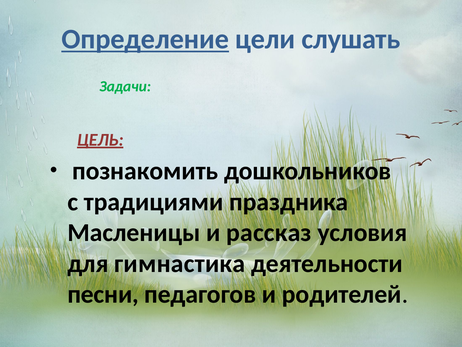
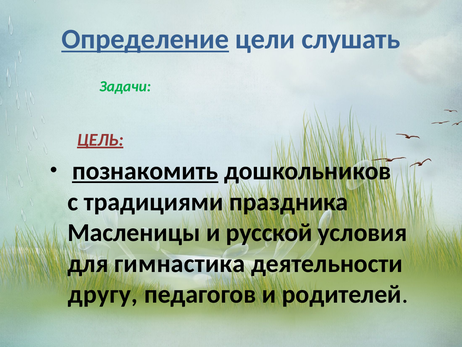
познакомить underline: none -> present
рассказ: рассказ -> русской
песни: песни -> другу
